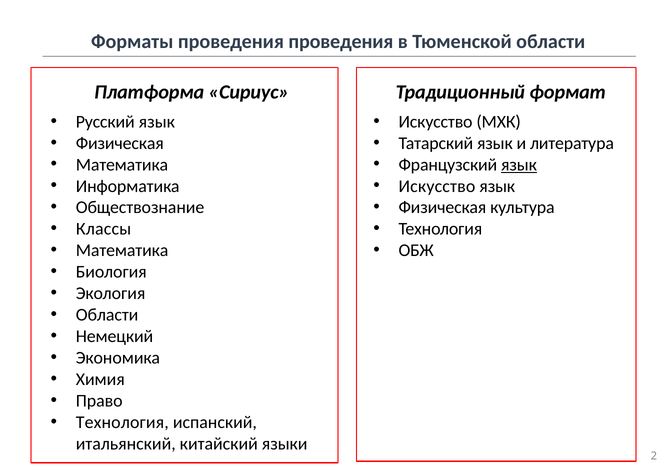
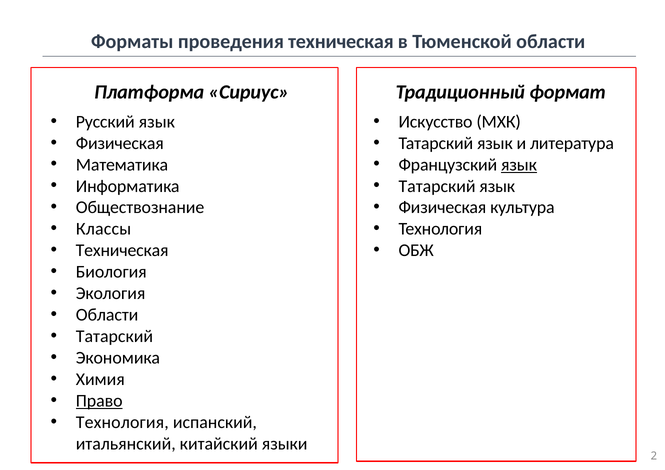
проведения проведения: проведения -> техническая
Искусство at (437, 186): Искусство -> Татарский
Математика at (122, 250): Математика -> Техническая
Немецкий at (115, 336): Немецкий -> Татарский
Право underline: none -> present
